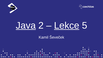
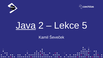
Lekce underline: present -> none
